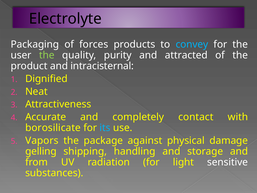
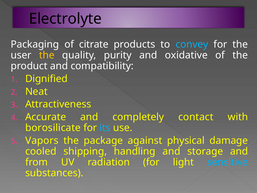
forces: forces -> citrate
the at (47, 55) colour: light green -> yellow
attracted: attracted -> oxidative
intracisternal: intracisternal -> compatibility
gelling: gelling -> cooled
sensitive colour: white -> light blue
